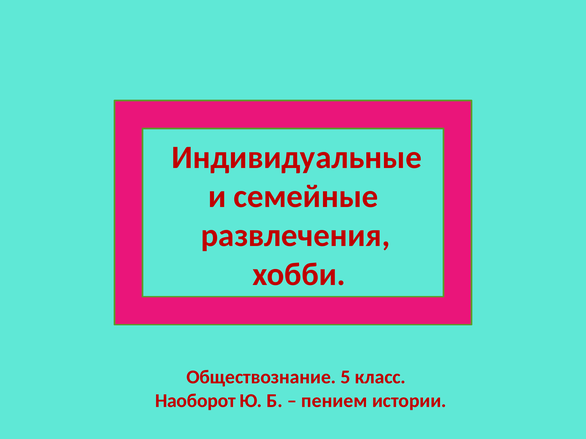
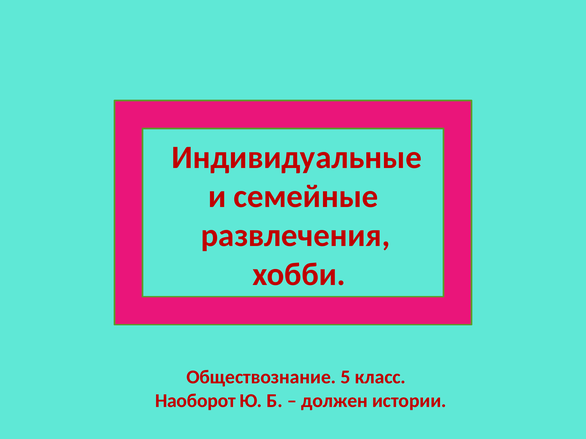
пением: пением -> должен
